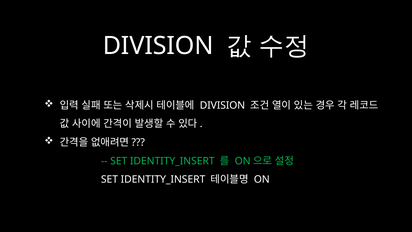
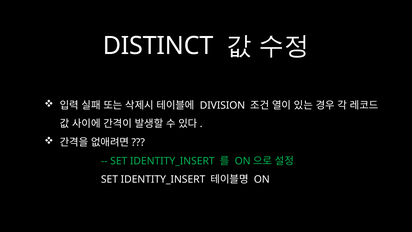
DIVISION at (158, 46): DIVISION -> DISTINCT
